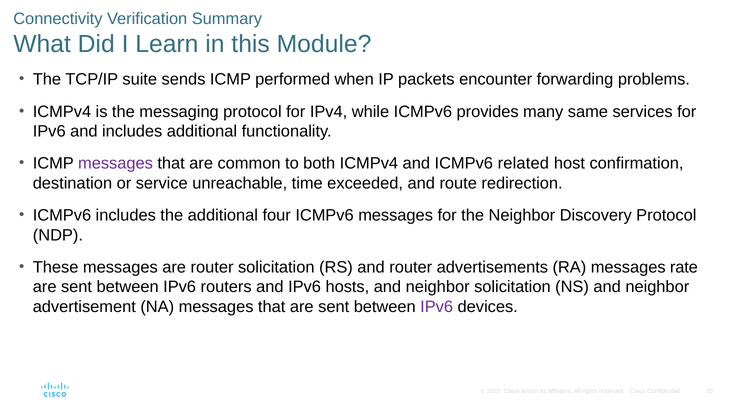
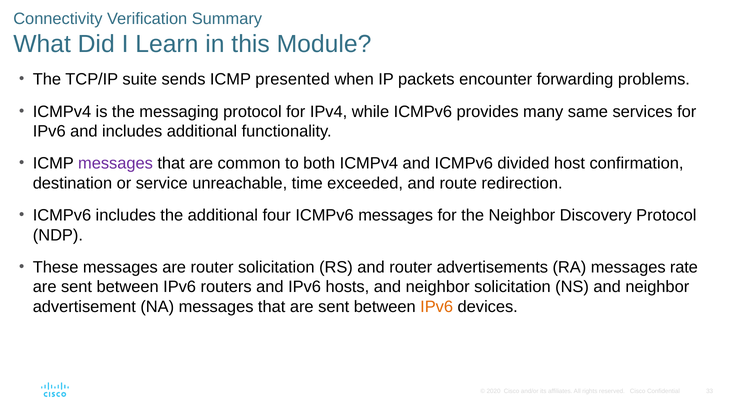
performed: performed -> presented
related: related -> divided
IPv6 at (437, 307) colour: purple -> orange
